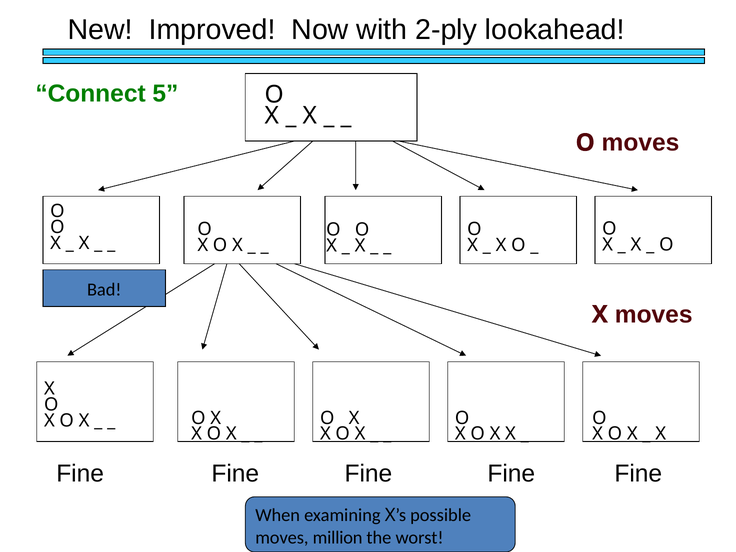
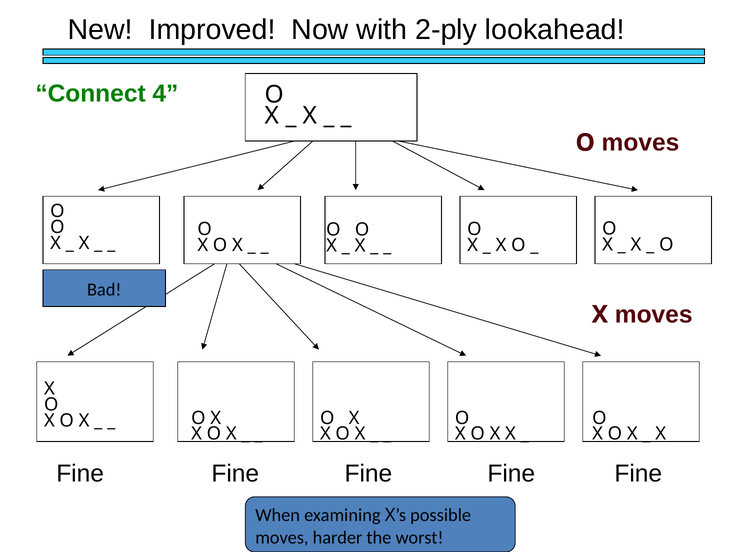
5: 5 -> 4
million: million -> harder
